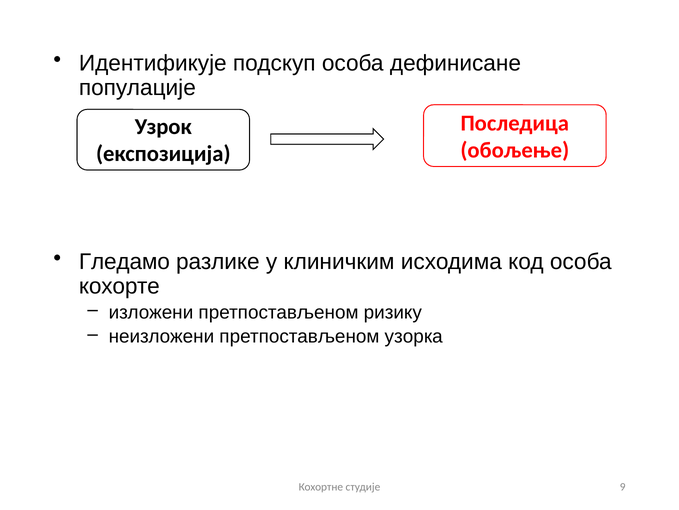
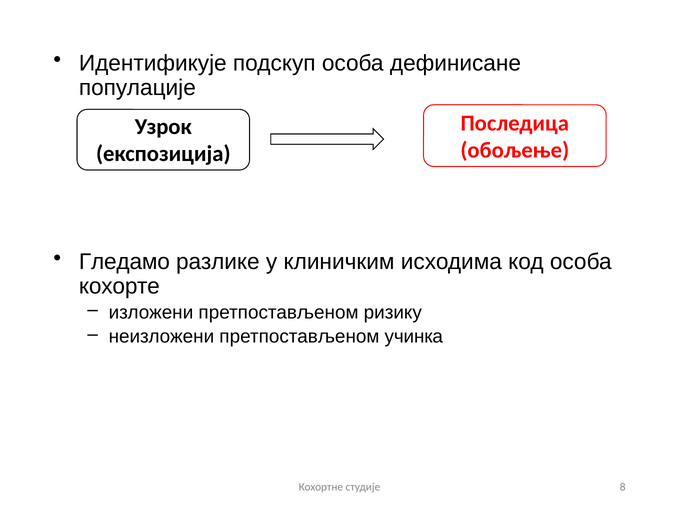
узорка: узорка -> учинка
9: 9 -> 8
